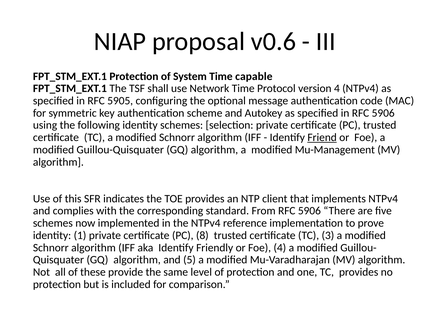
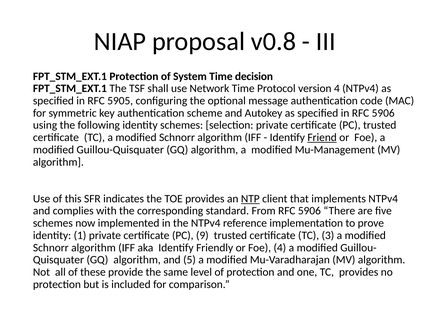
v0.6: v0.6 -> v0.8
capable: capable -> decision
NTP underline: none -> present
8: 8 -> 9
